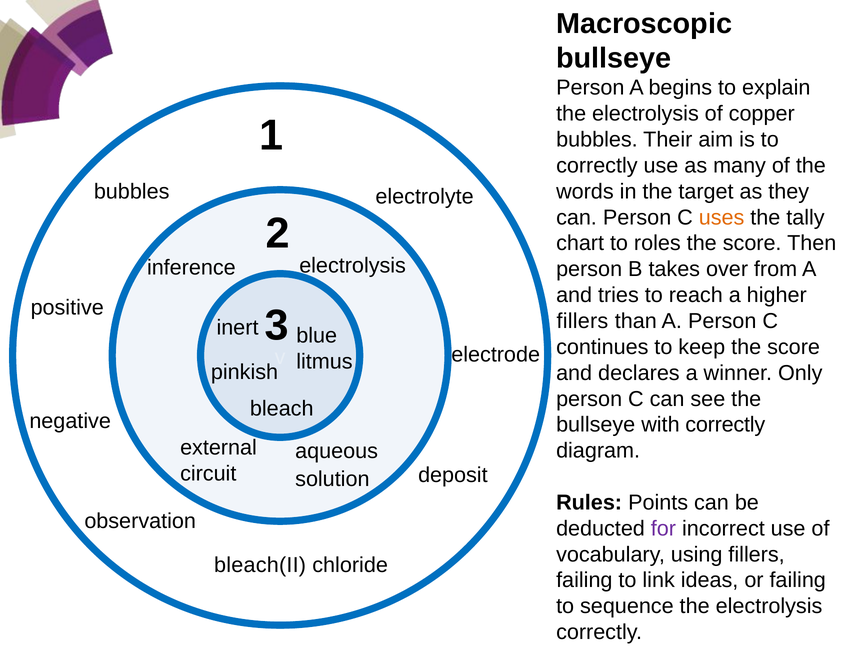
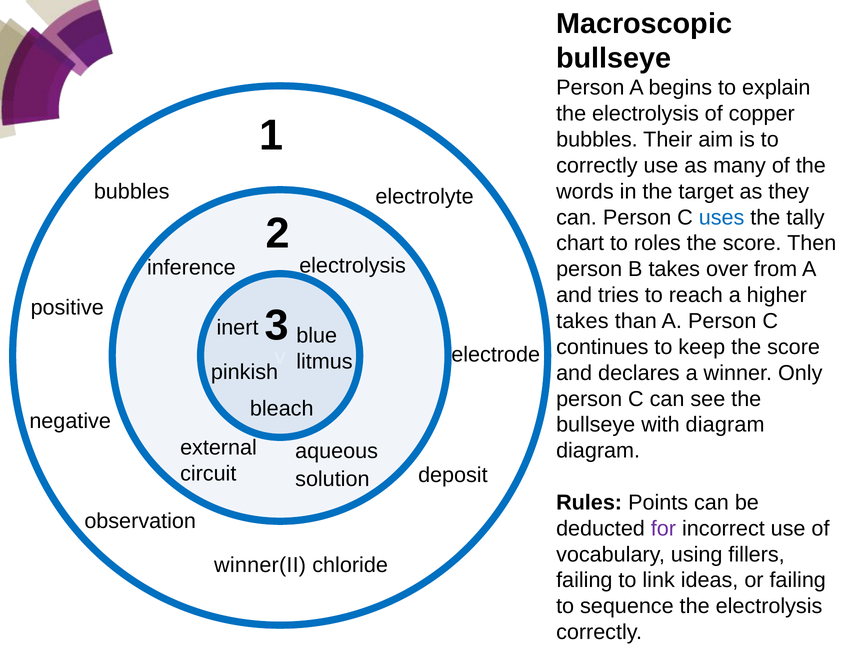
uses colour: orange -> blue
fillers at (582, 321): fillers -> takes
with correctly: correctly -> diagram
bleach(II: bleach(II -> winner(II
